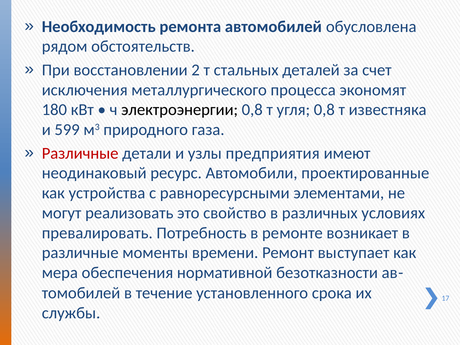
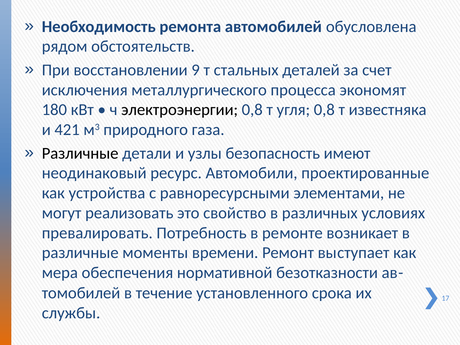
2: 2 -> 9
599: 599 -> 421
Различные at (80, 153) colour: red -> black
предприятия: предприятия -> безопасность
